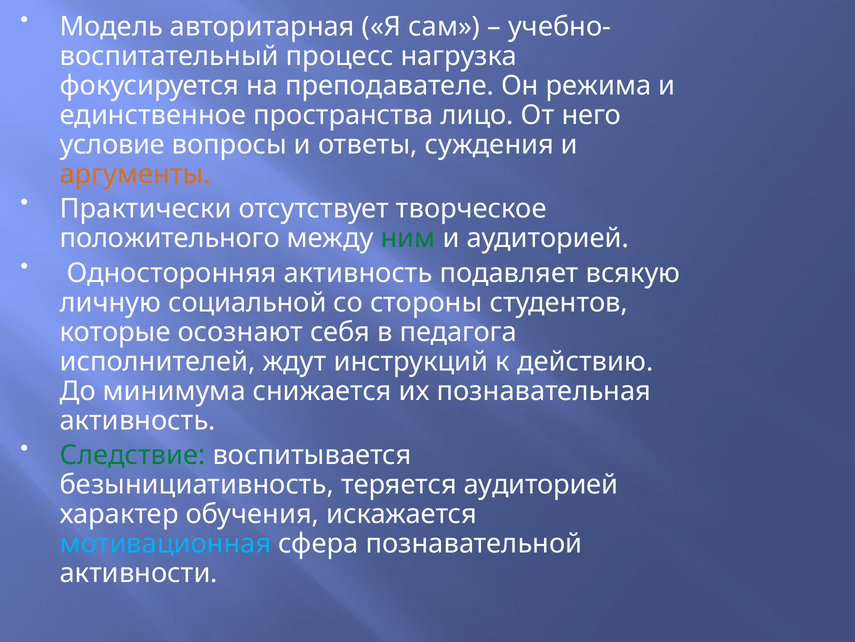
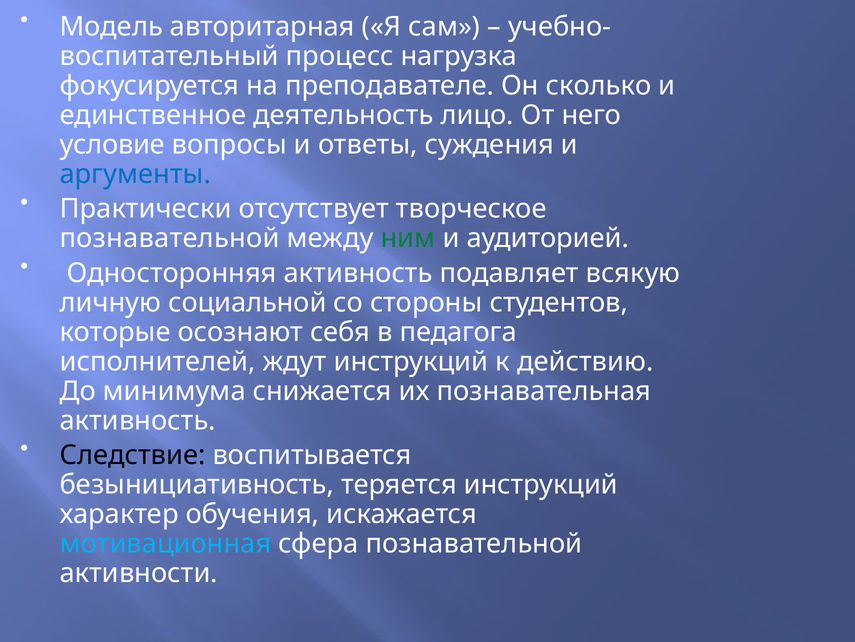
режима: режима -> сколько
пространства: пространства -> деятельность
аргументы colour: orange -> blue
положительного at (170, 238): положительного -> познавательной
Следствие colour: green -> black
теряется аудиторией: аудиторией -> инструкций
